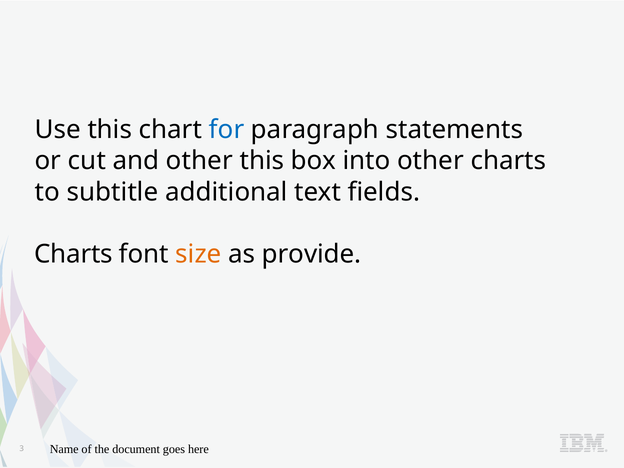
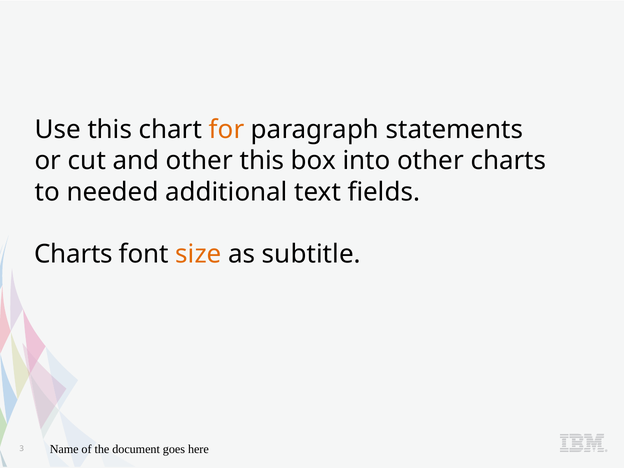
for colour: blue -> orange
subtitle: subtitle -> needed
provide: provide -> subtitle
